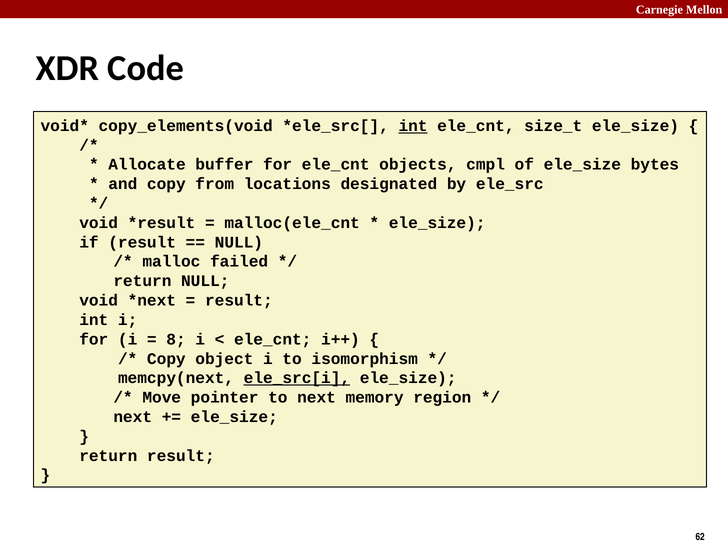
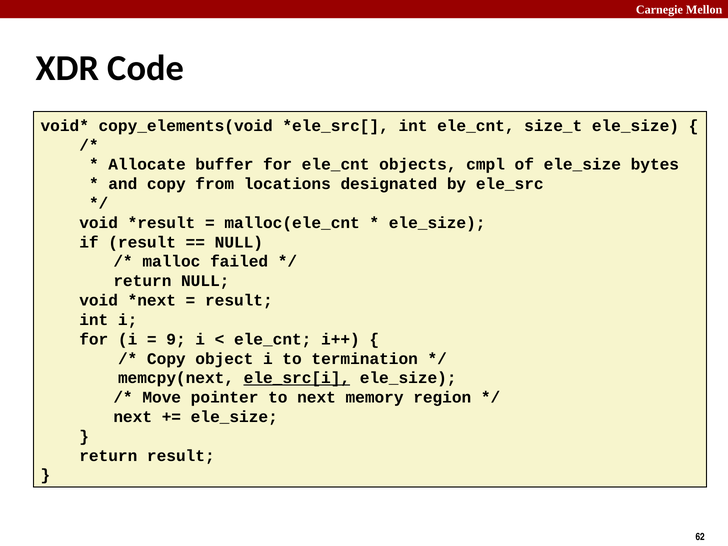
int at (413, 126) underline: present -> none
8: 8 -> 9
isomorphism: isomorphism -> termination
